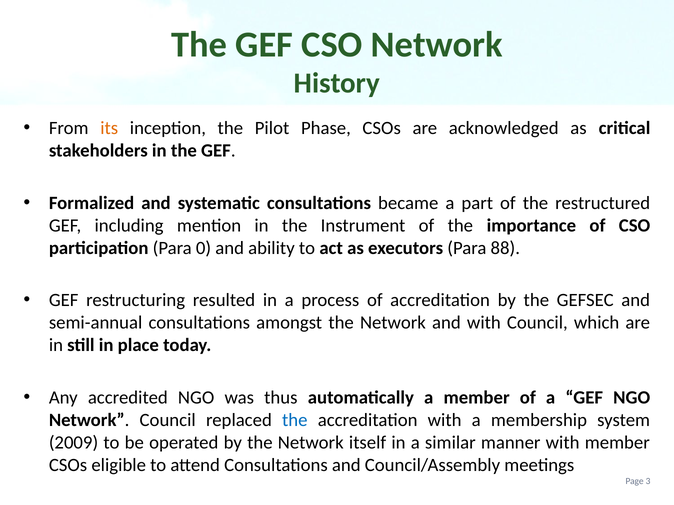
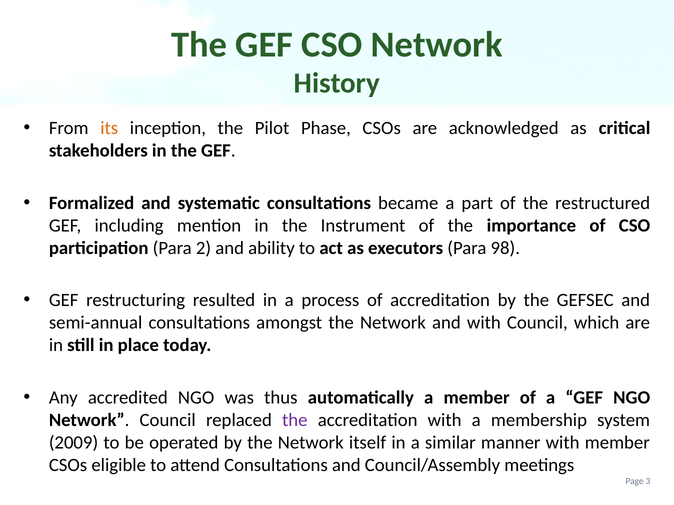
0: 0 -> 2
88: 88 -> 98
the at (295, 420) colour: blue -> purple
